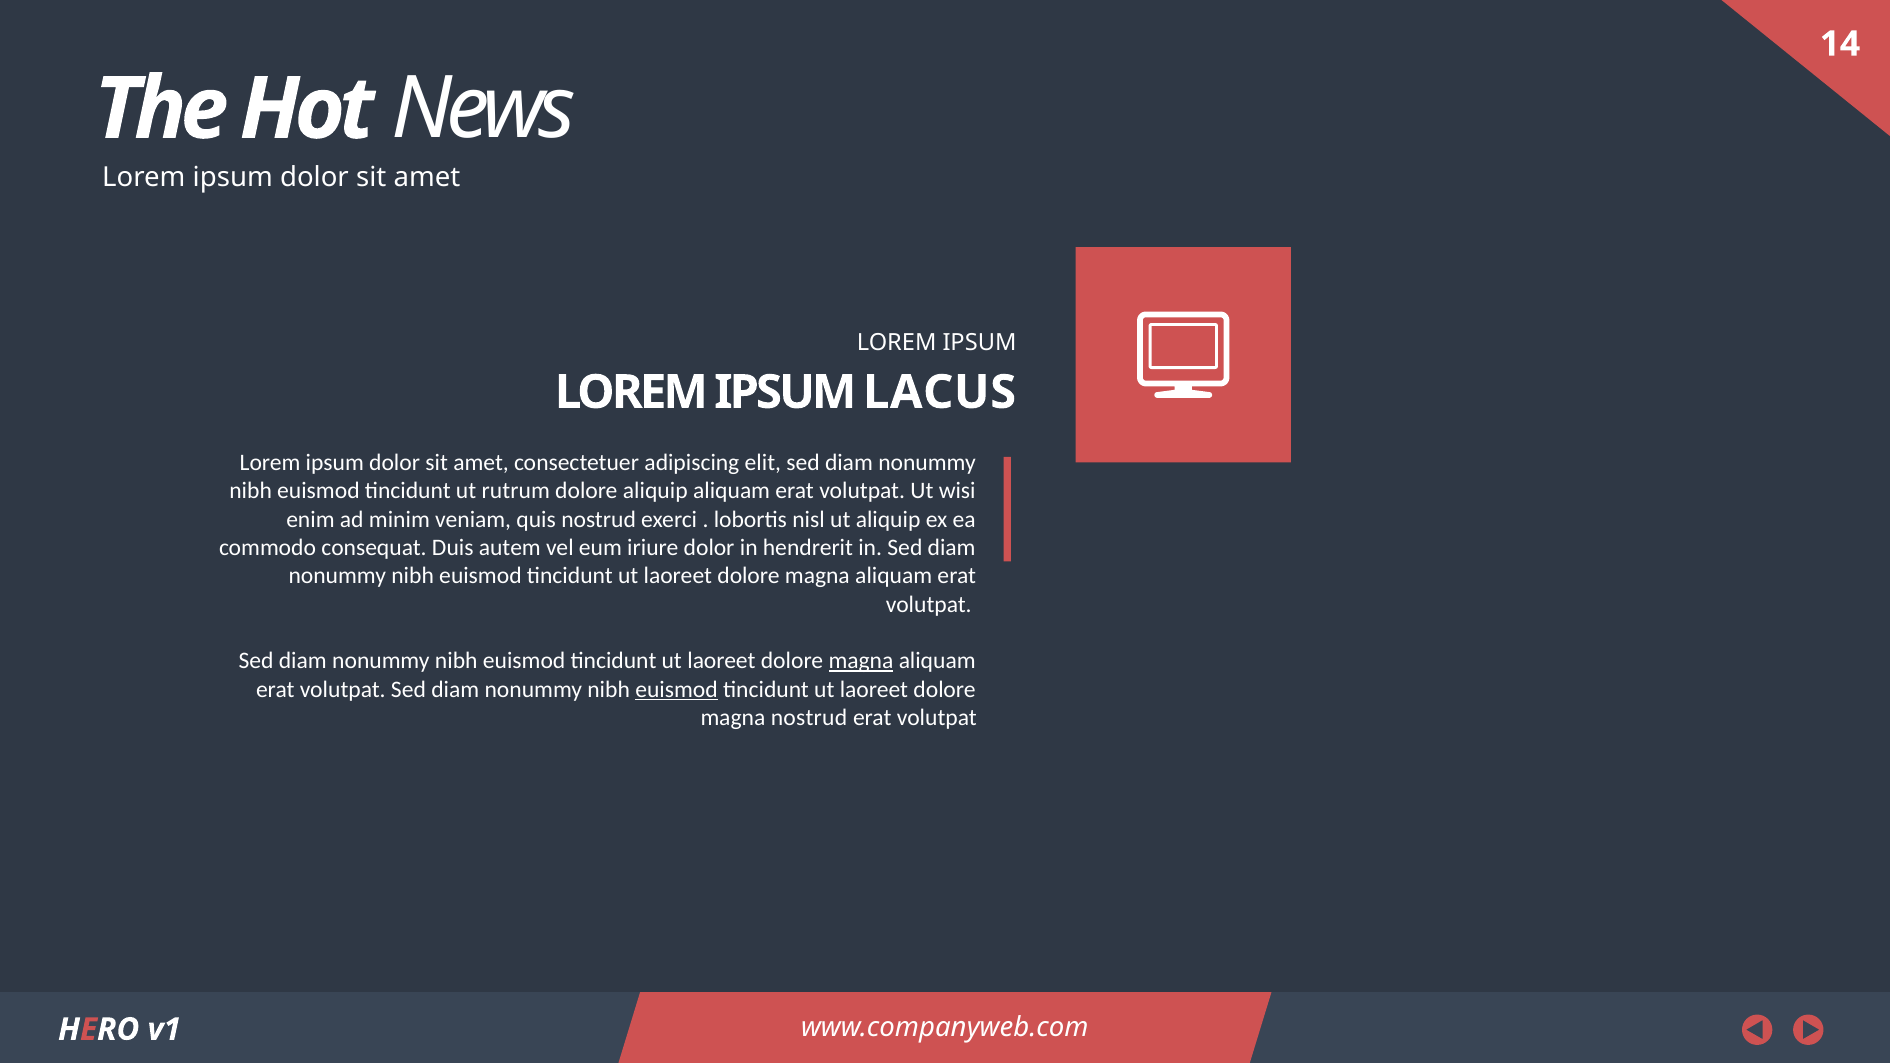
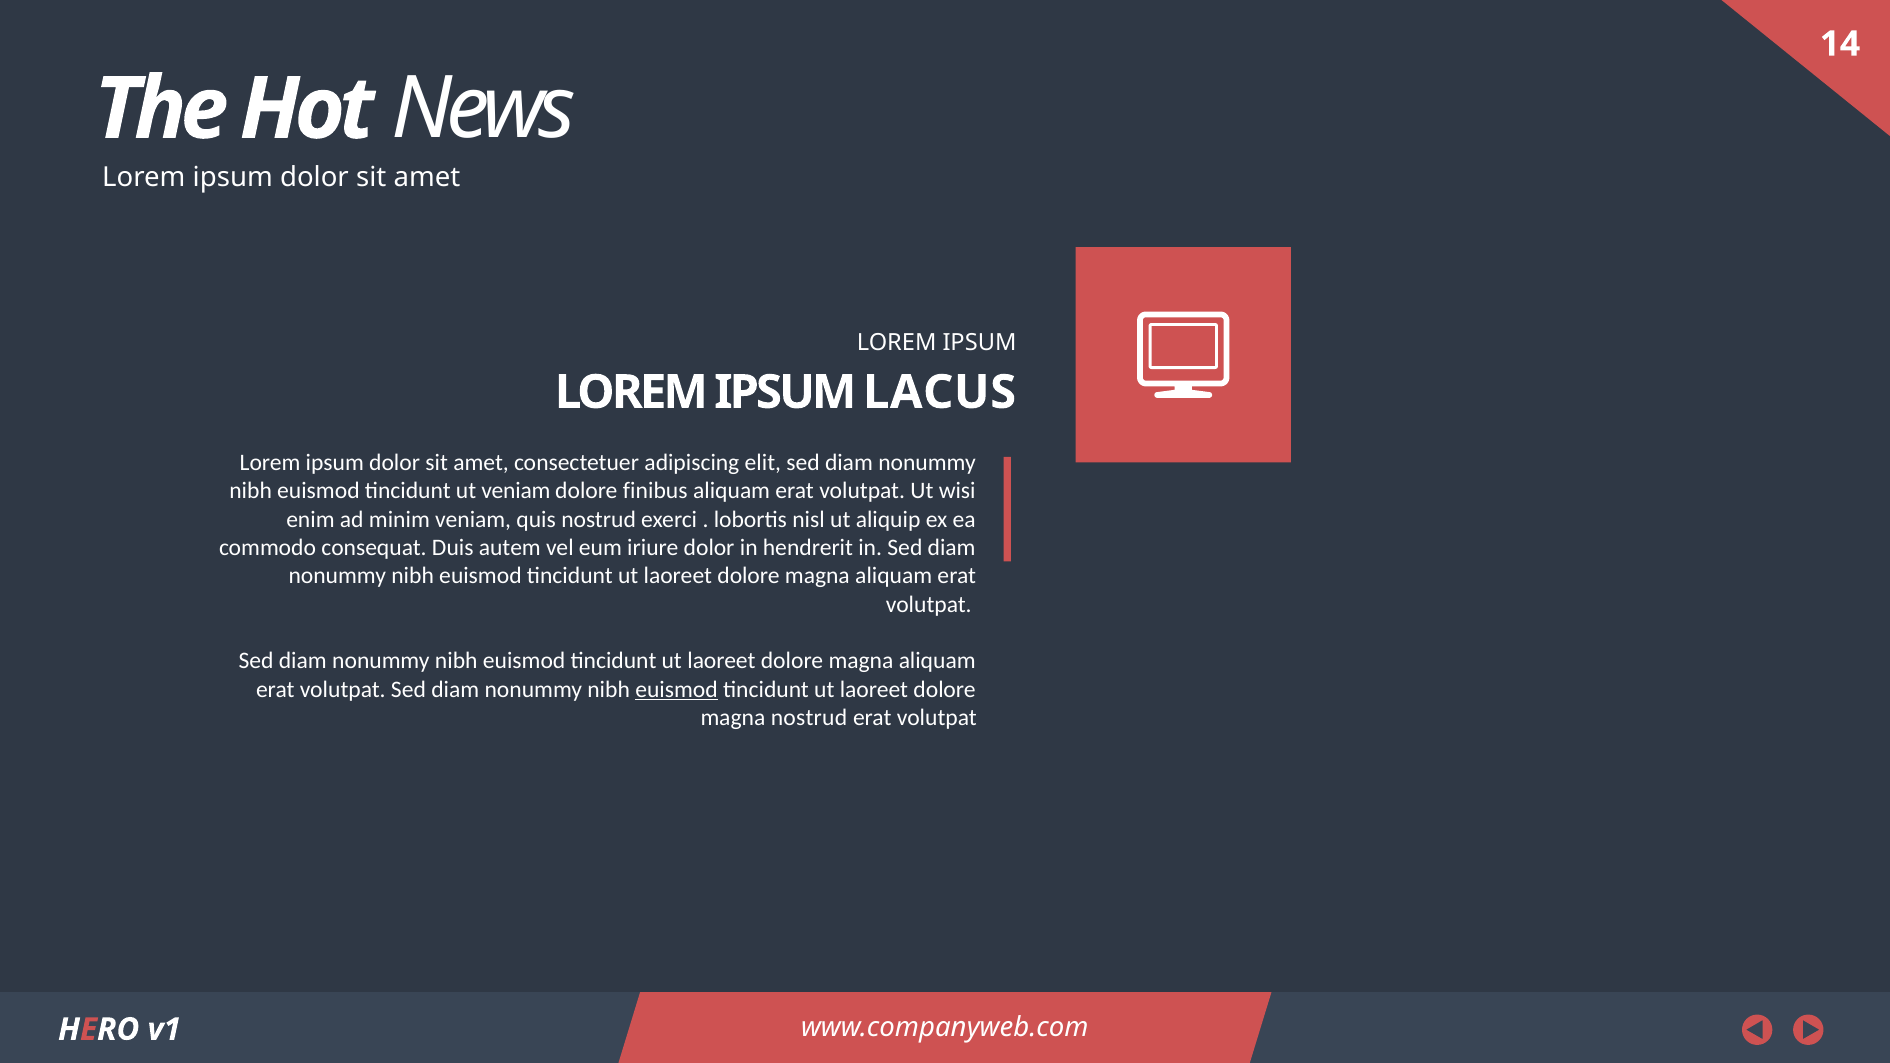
ut rutrum: rutrum -> veniam
dolore aliquip: aliquip -> finibus
magna at (861, 661) underline: present -> none
